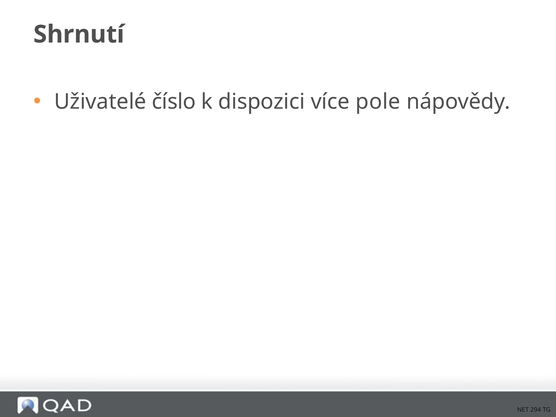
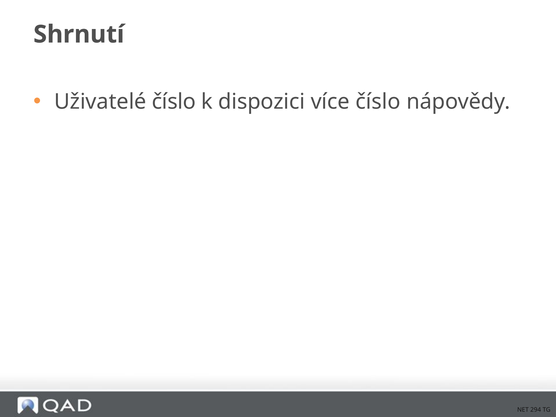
více pole: pole -> číslo
